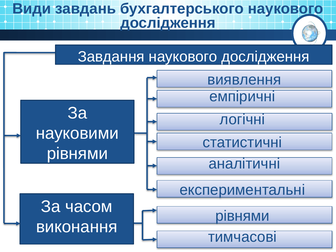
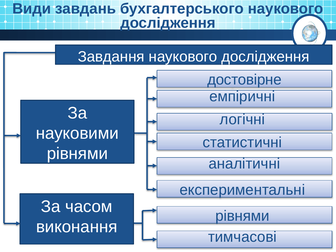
виявлення: виявлення -> достовірне
